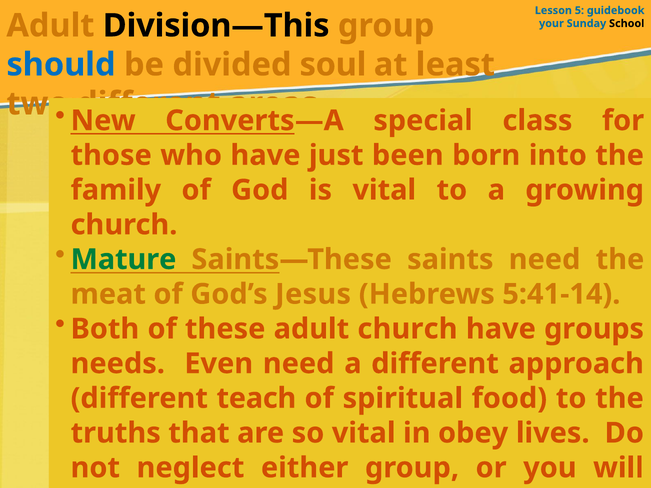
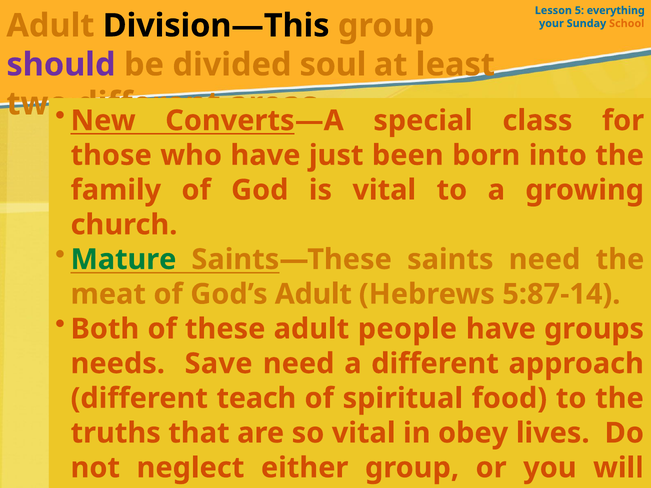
guidebook: guidebook -> everything
School colour: black -> orange
should colour: blue -> purple
God’s Jesus: Jesus -> Adult
5:41-14: 5:41-14 -> 5:87-14
adult church: church -> people
Even: Even -> Save
